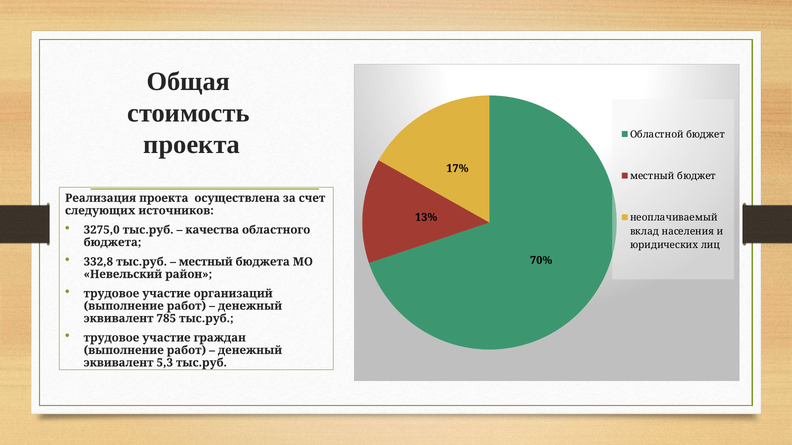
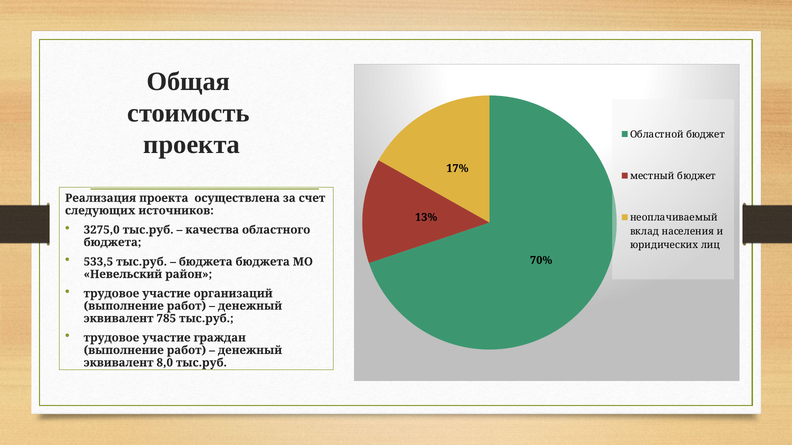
332,8: 332,8 -> 533,5
местный at (206, 262): местный -> бюджета
5,3: 5,3 -> 8,0
